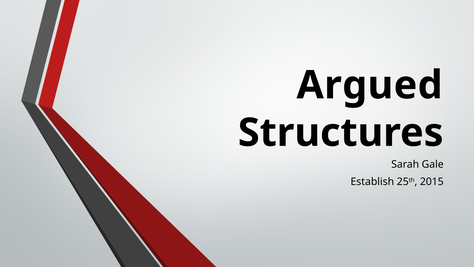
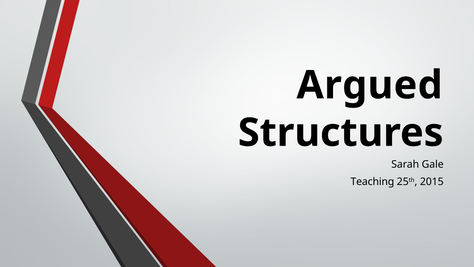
Establish: Establish -> Teaching
